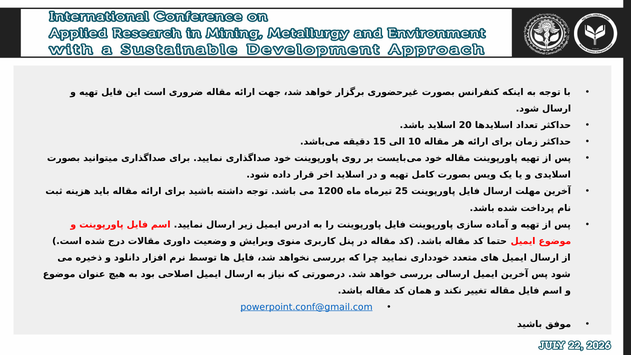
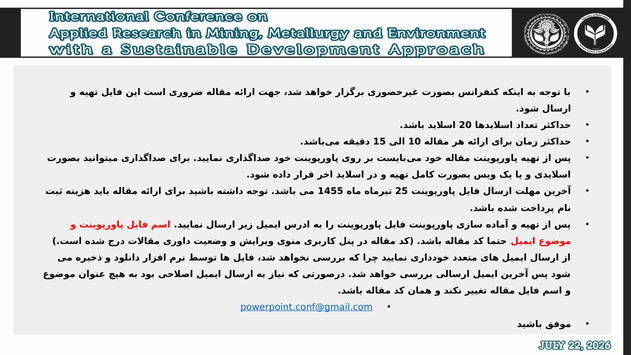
1200: 1200 -> 1455
